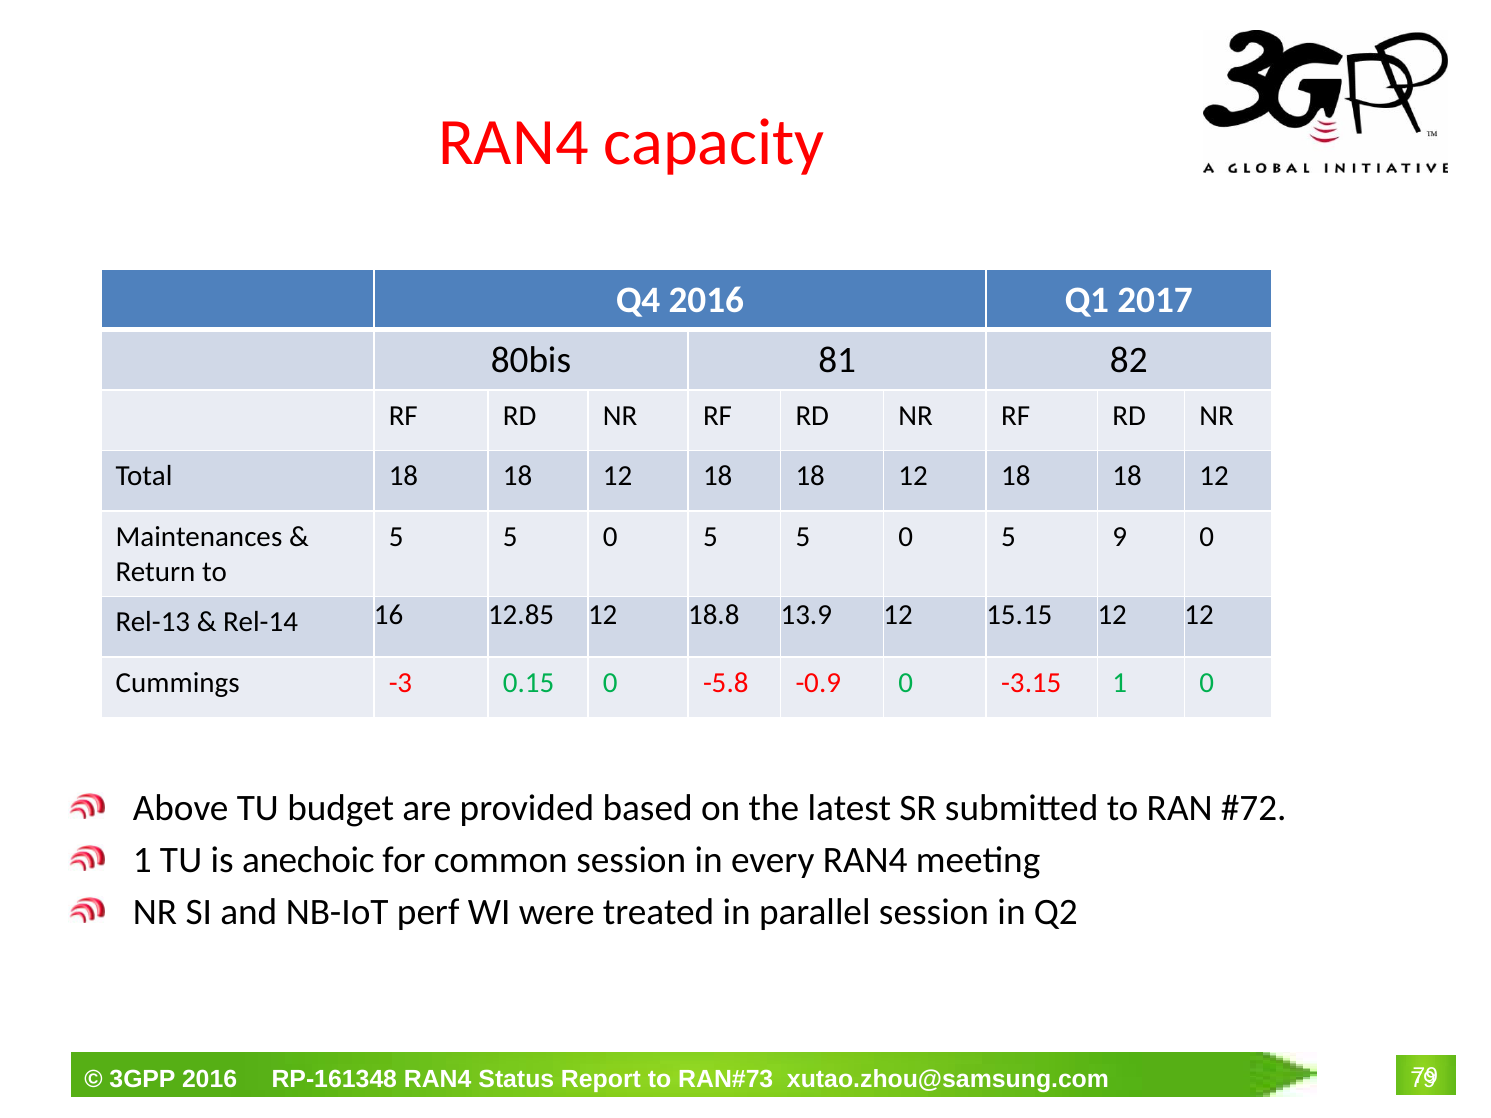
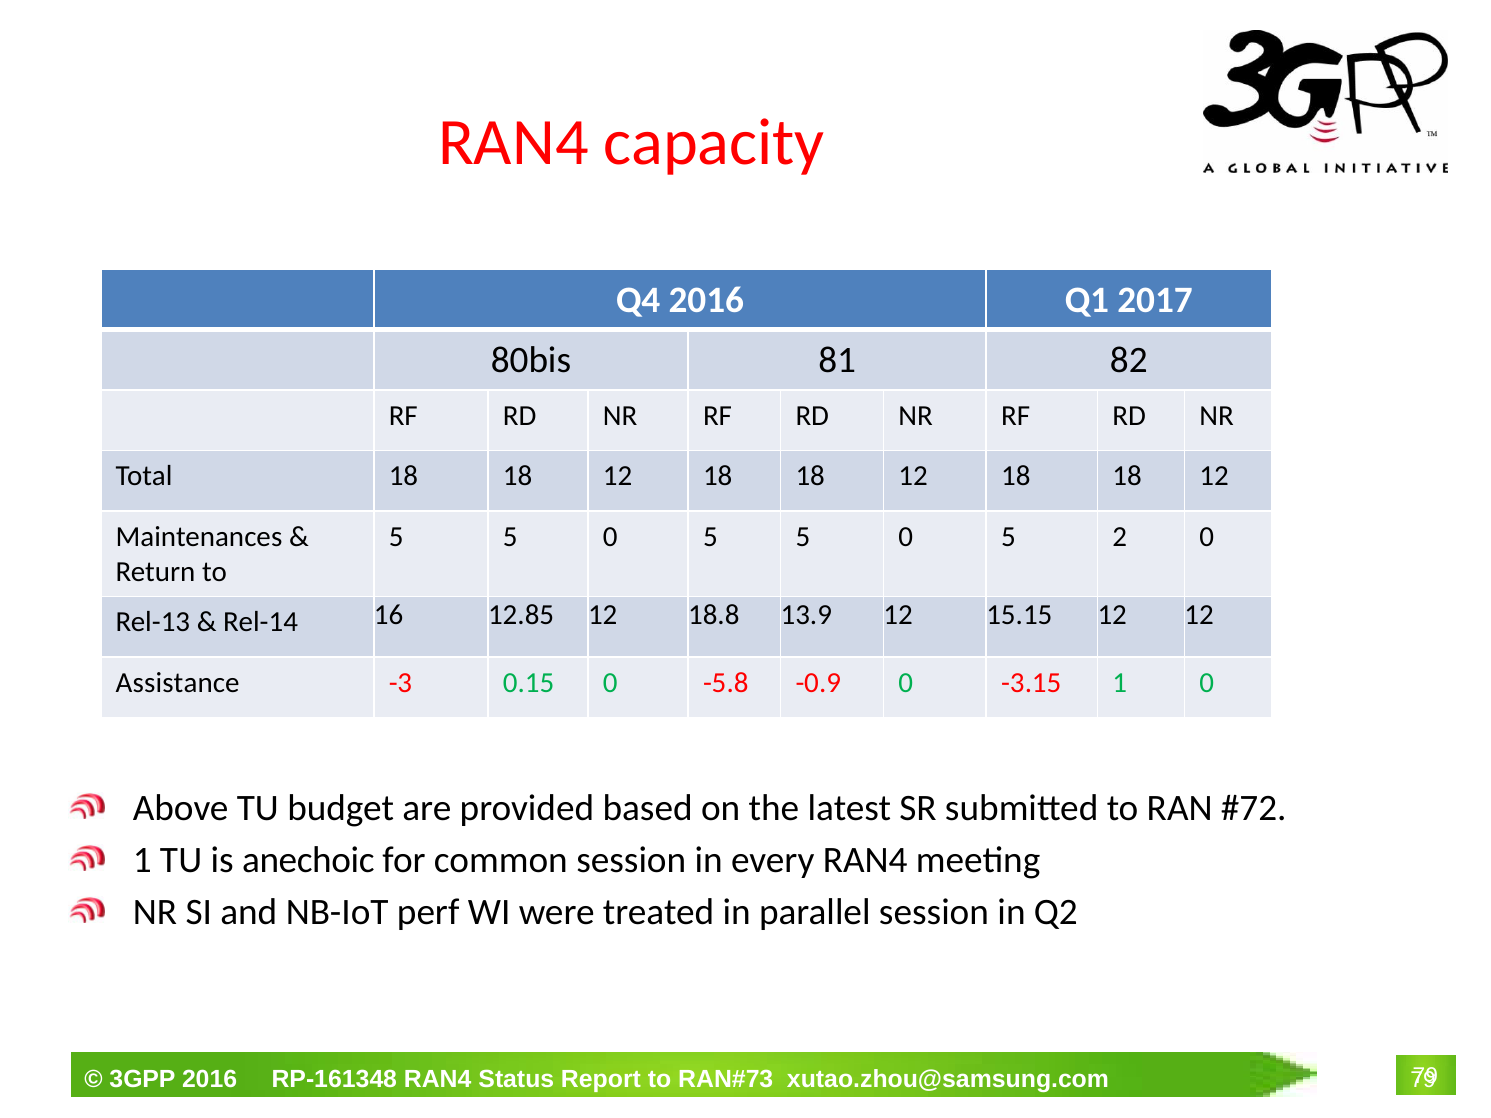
9: 9 -> 2
Cummings: Cummings -> Assistance
